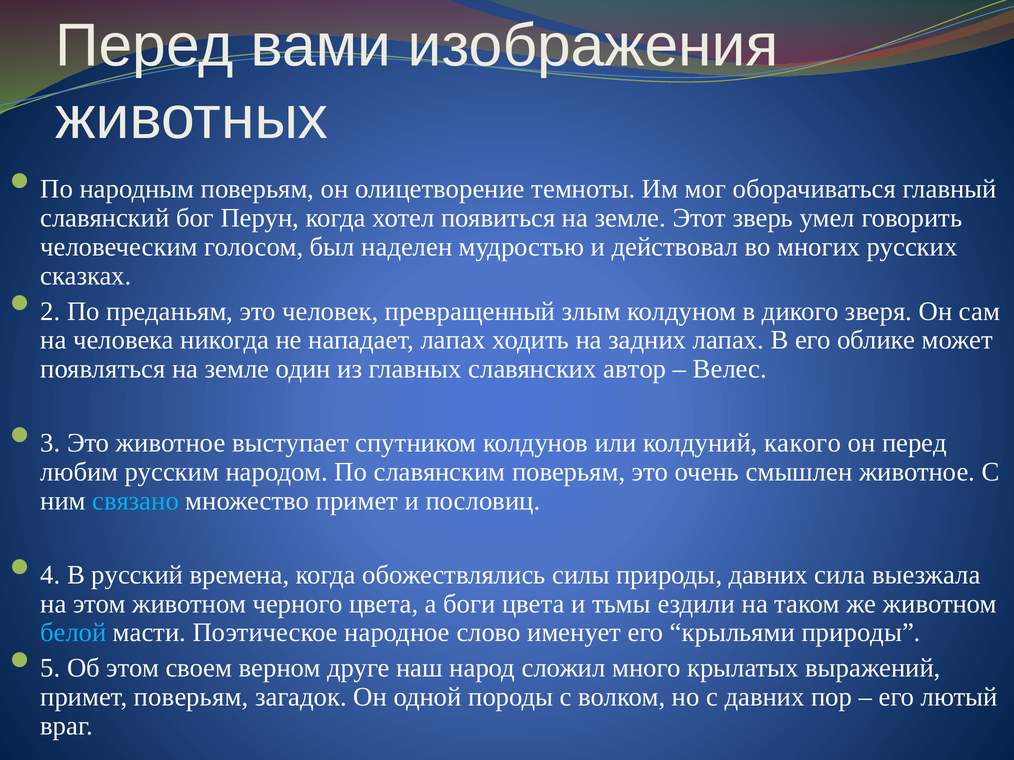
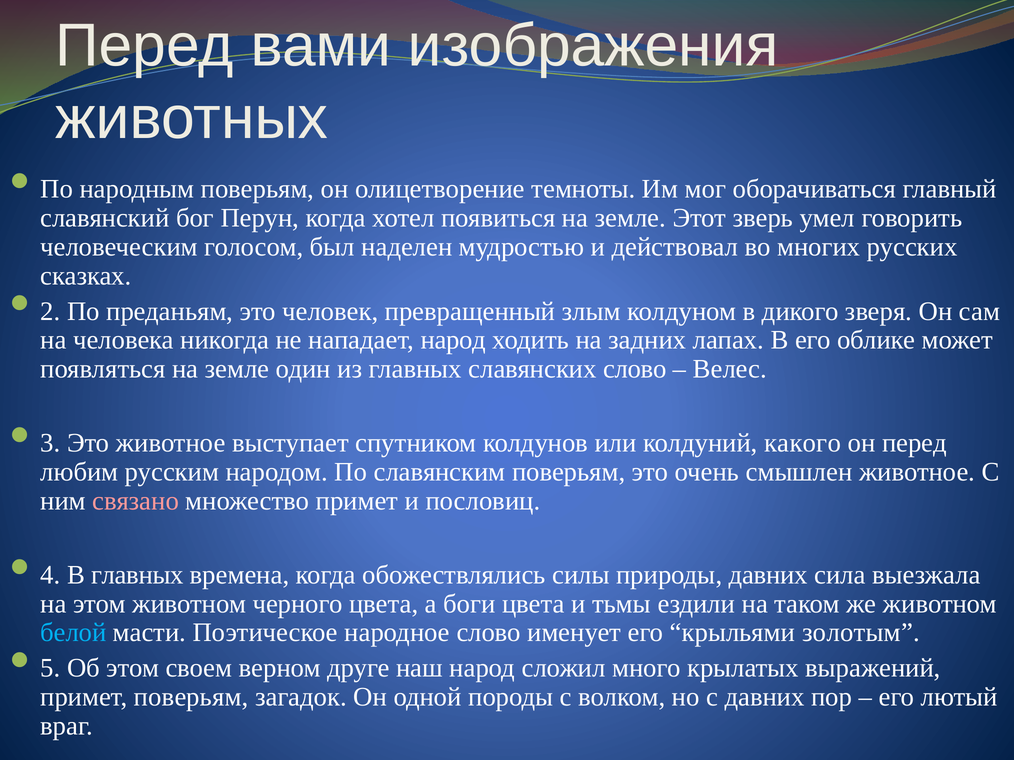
нападает лапах: лапах -> народ
славянских автор: автор -> слово
связано colour: light blue -> pink
В русский: русский -> главных
крыльями природы: природы -> золотым
